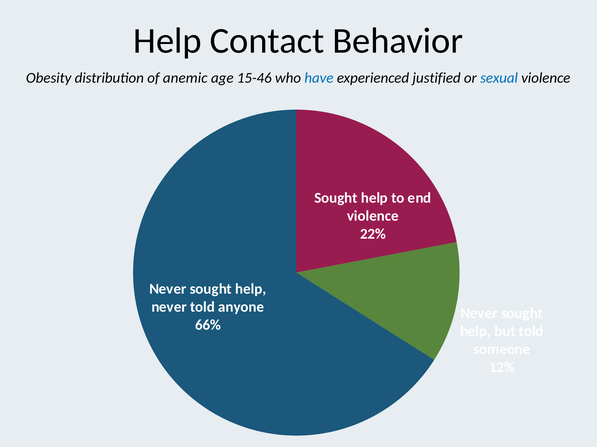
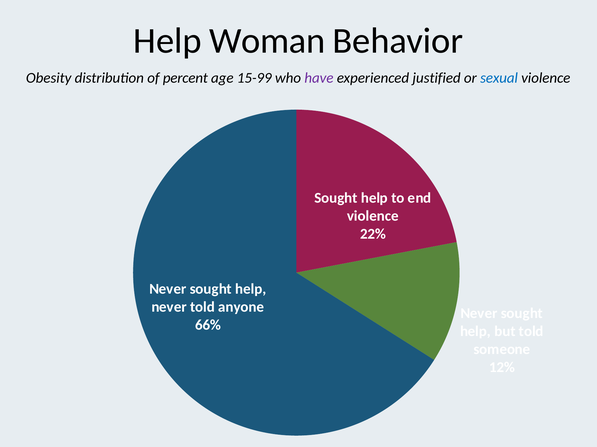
Contact: Contact -> Woman
anemic: anemic -> percent
15-46: 15-46 -> 15-99
have colour: blue -> purple
